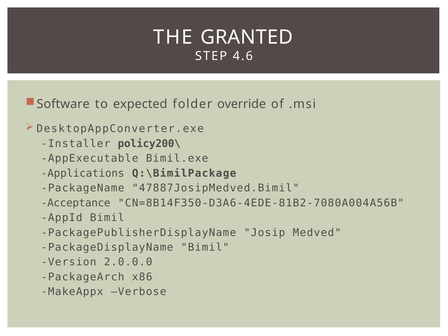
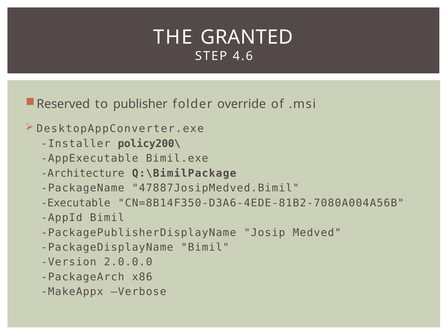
Software: Software -> Reserved
expected: expected -> publisher
Applications: Applications -> Architecture
Acceptance: Acceptance -> Executable
